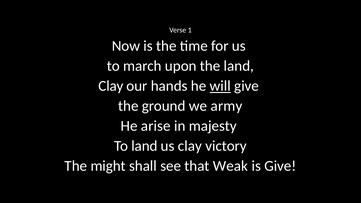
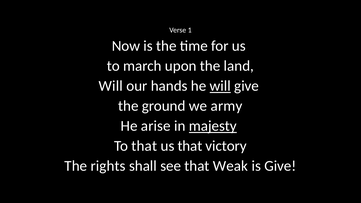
Clay at (111, 86): Clay -> Will
majesty underline: none -> present
To land: land -> that
us clay: clay -> that
might: might -> rights
